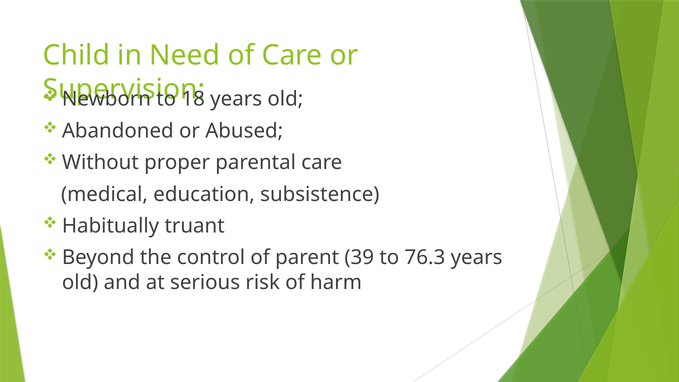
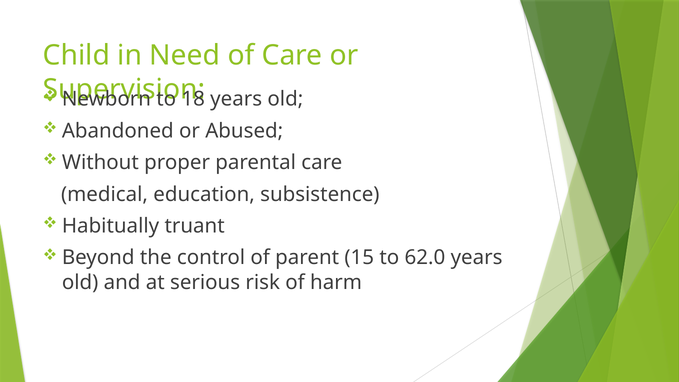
39: 39 -> 15
76.3: 76.3 -> 62.0
